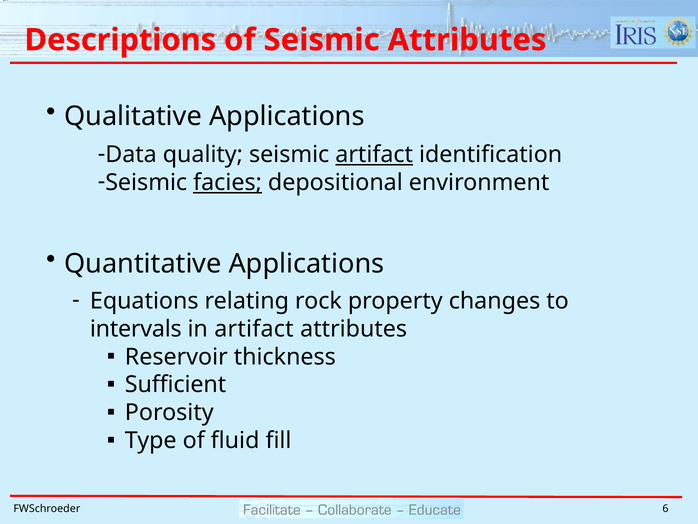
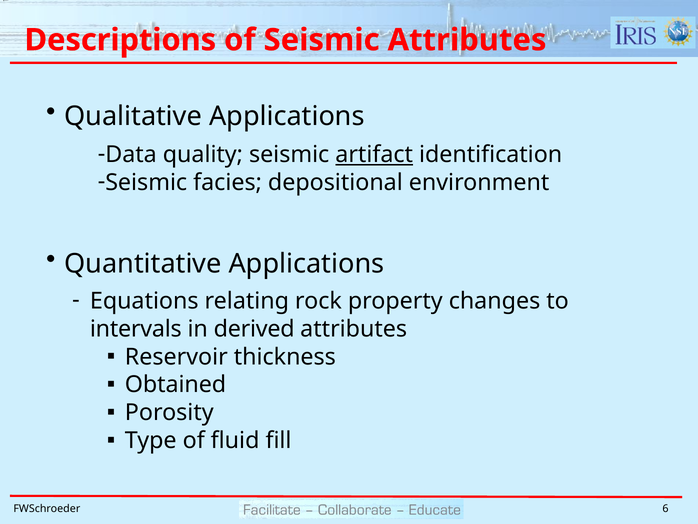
facies underline: present -> none
in artifact: artifact -> derived
Sufficient: Sufficient -> Obtained
